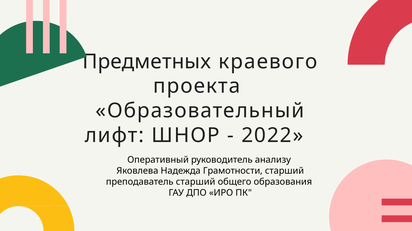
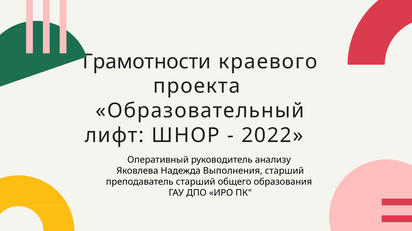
Предметных: Предметных -> Грамотности
Грамотности: Грамотности -> Выполнения
